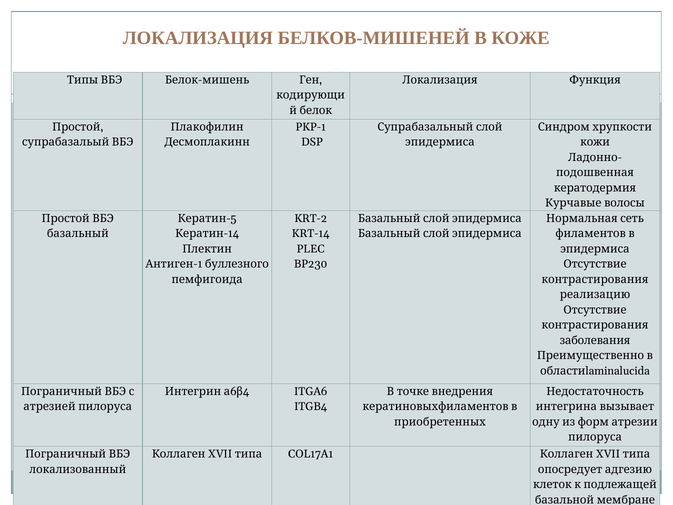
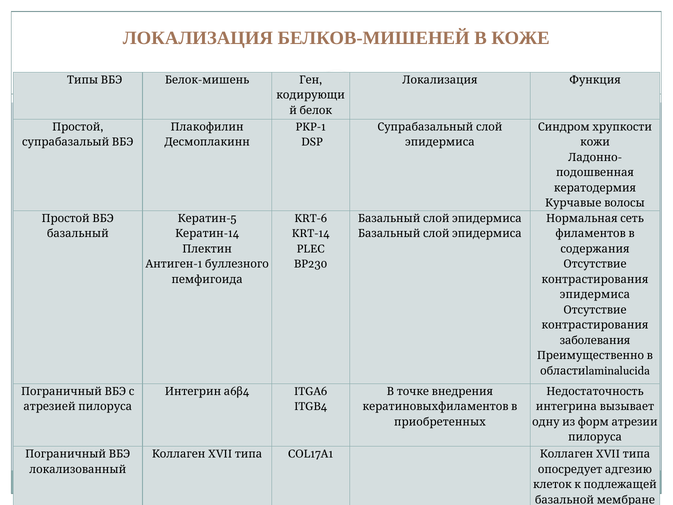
KRT-2: KRT-2 -> KRT-6
эпидермиса at (595, 249): эпидермиса -> содержания
реализацию at (595, 295): реализацию -> эпидермиса
